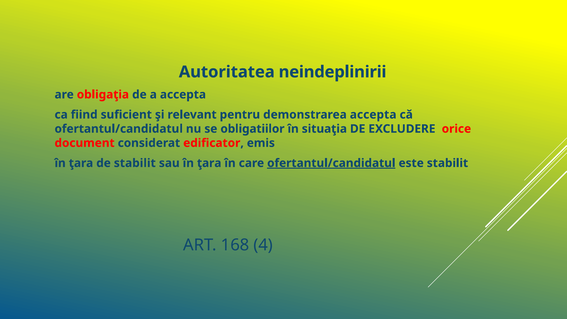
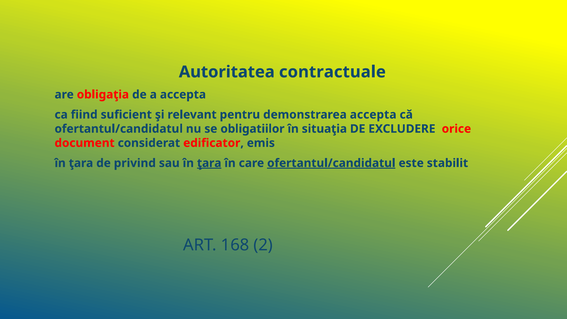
neindeplinirii: neindeplinirii -> contractuale
de stabilit: stabilit -> privind
ţara at (209, 163) underline: none -> present
4: 4 -> 2
